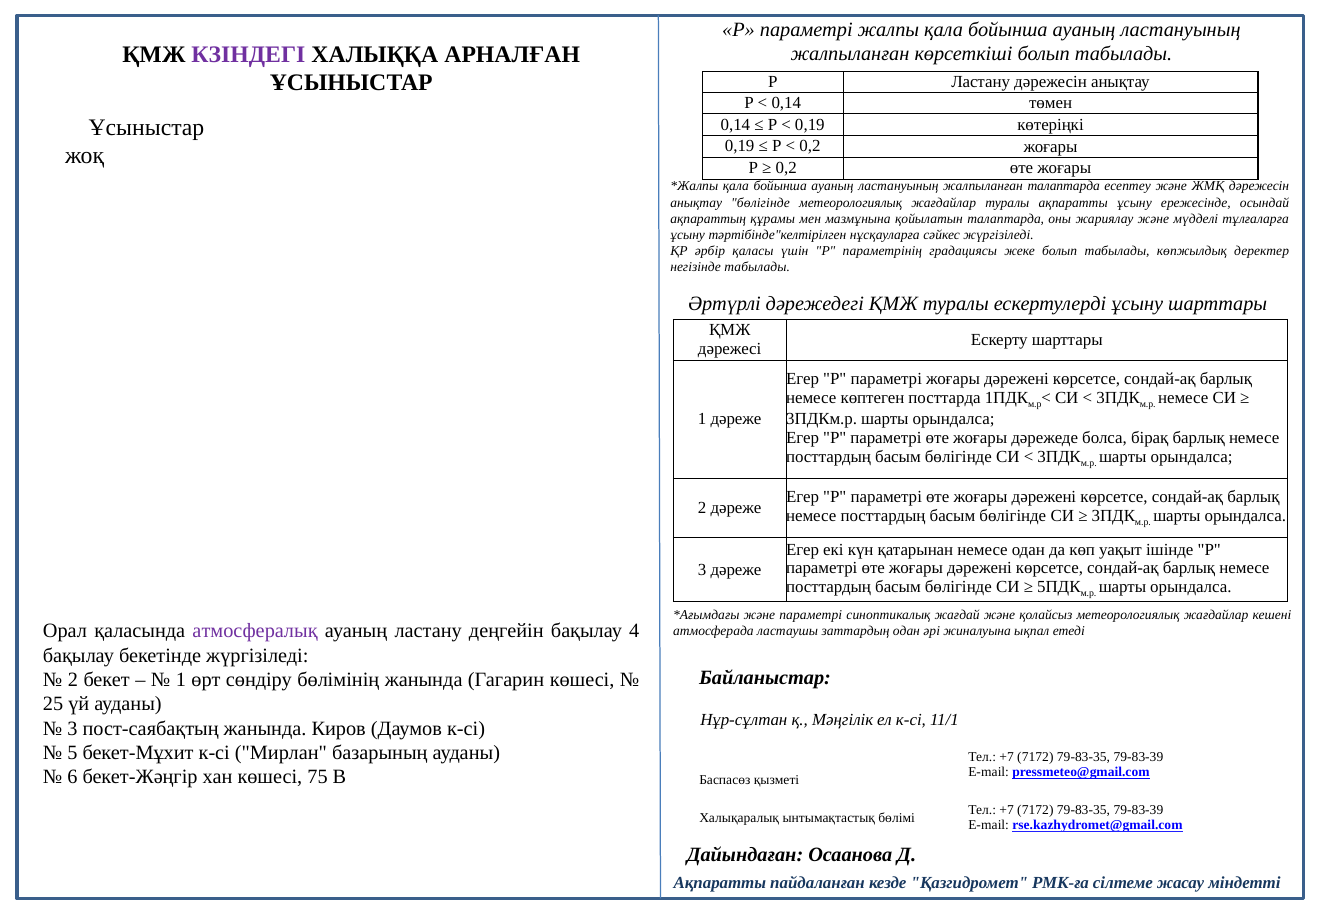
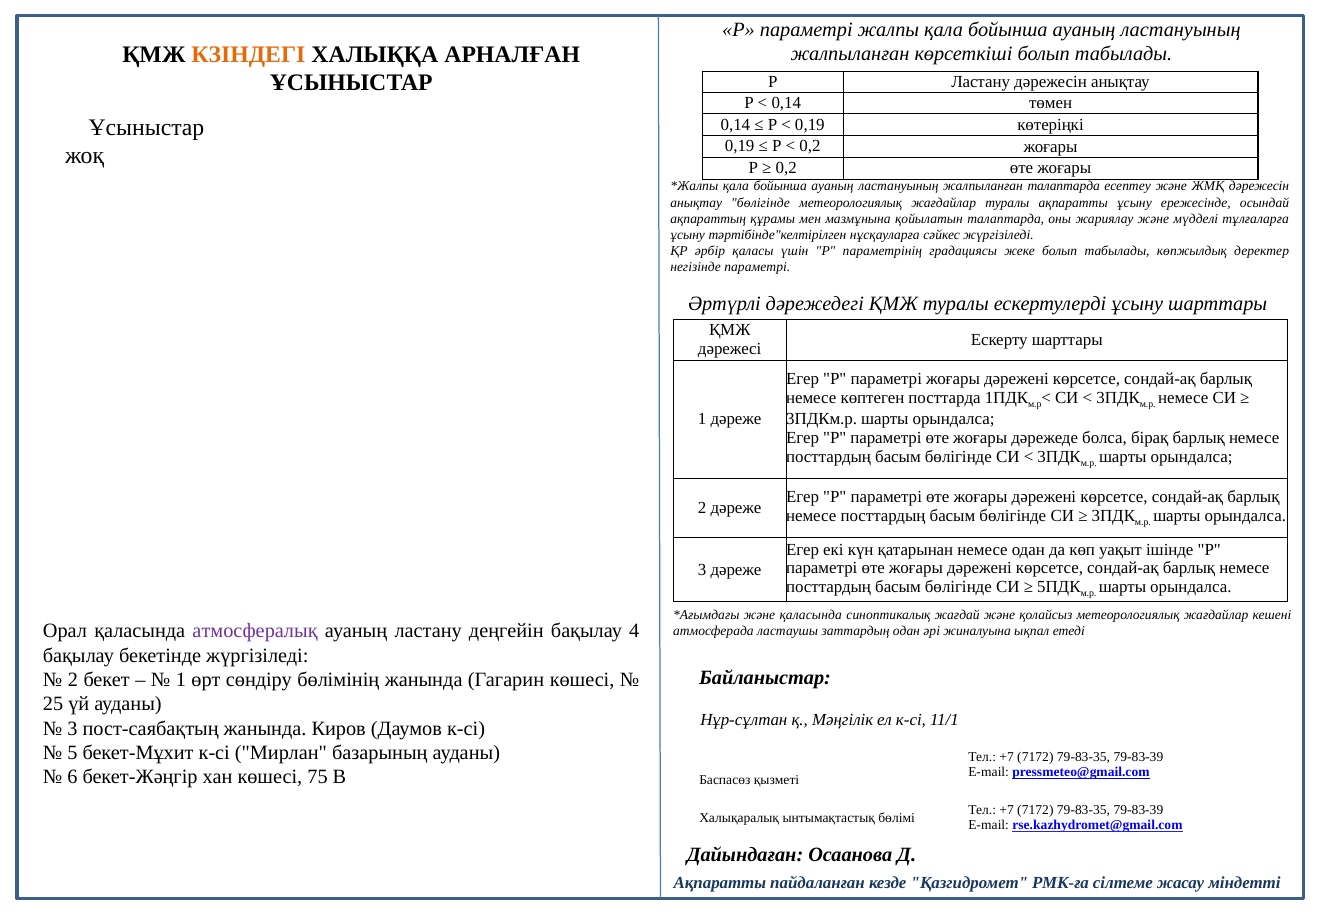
КЗІНДЕГІ colour: purple -> orange
негізінде табылады: табылады -> параметрі
және параметрі: параметрі -> қаласында
